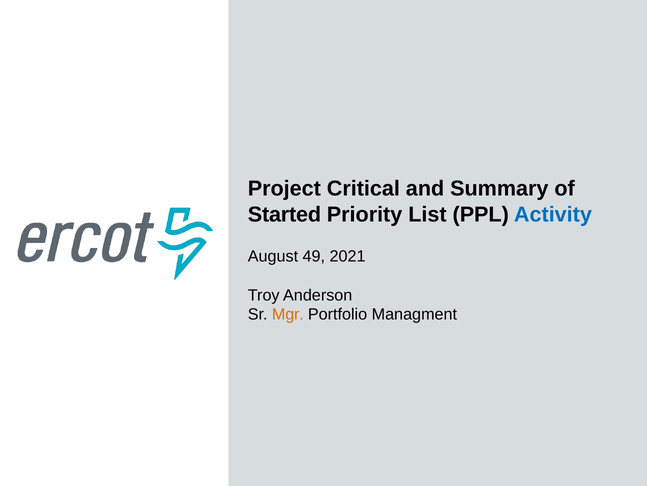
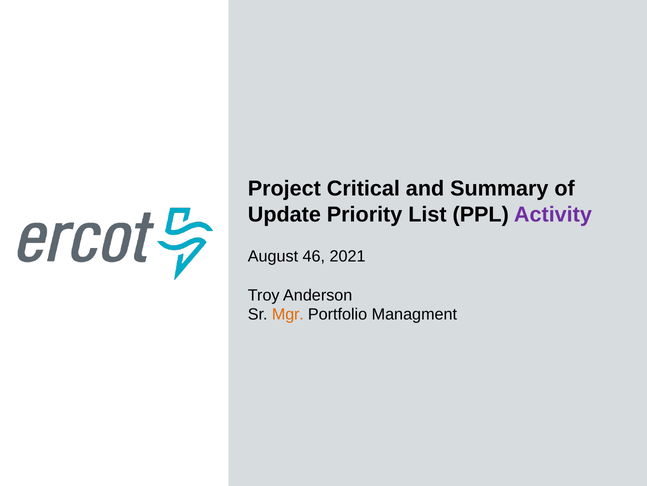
Started: Started -> Update
Activity colour: blue -> purple
49: 49 -> 46
